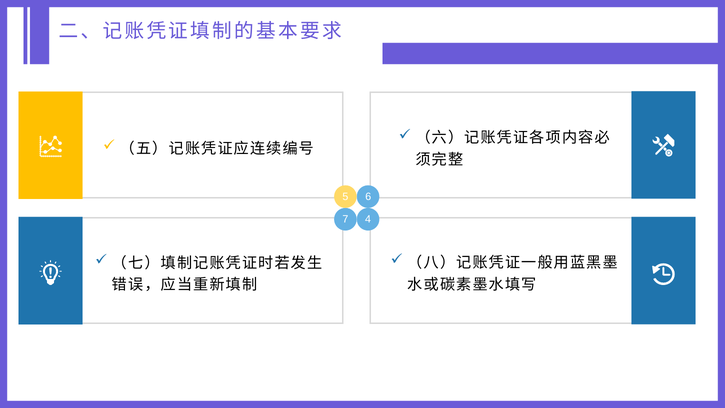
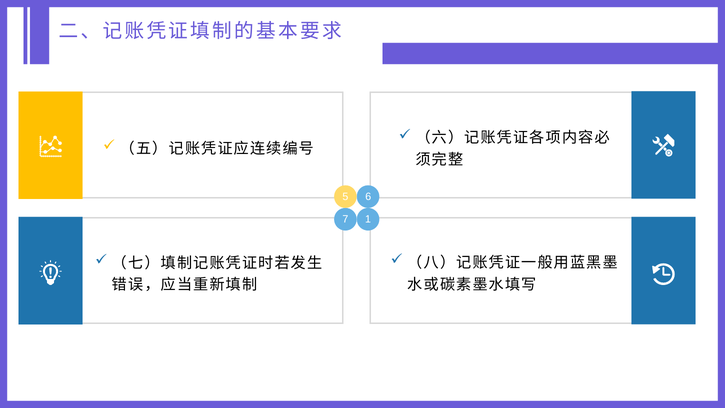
4: 4 -> 1
